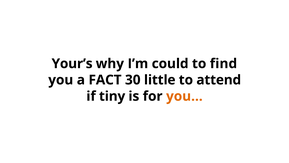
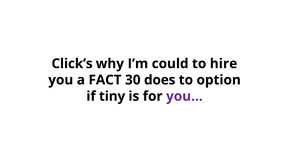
Your’s: Your’s -> Click’s
find: find -> hire
little: little -> does
attend: attend -> option
you… colour: orange -> purple
